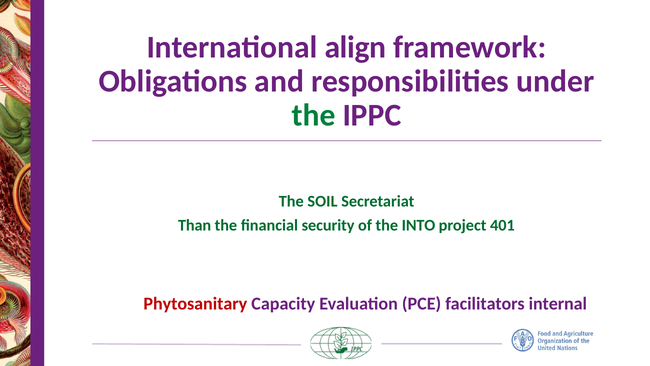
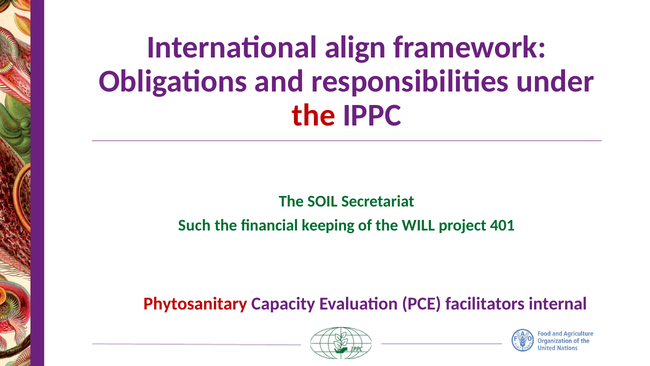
the at (314, 115) colour: green -> red
Than: Than -> Such
security: security -> keeping
INTO: INTO -> WILL
